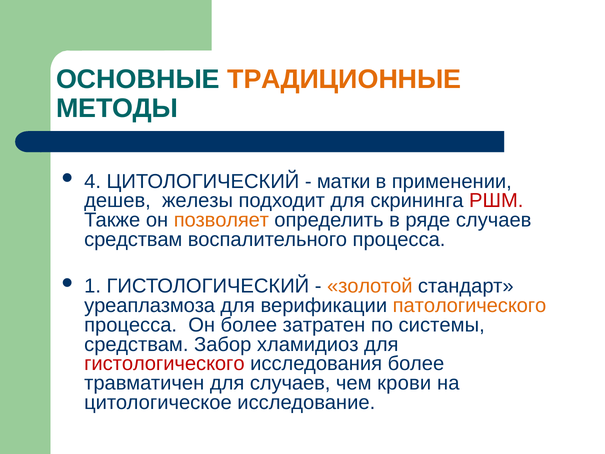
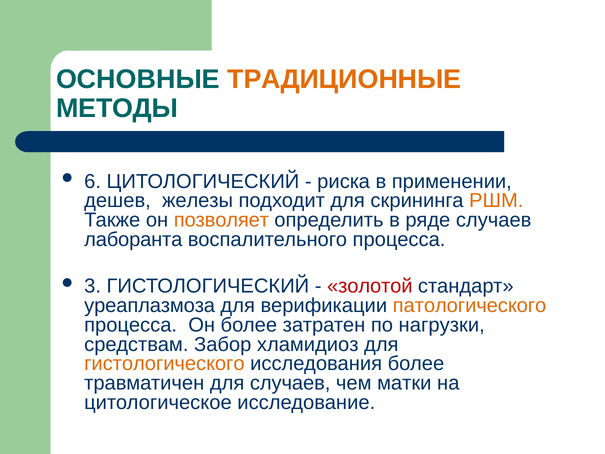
4: 4 -> 6
матки: матки -> риска
РШМ colour: red -> orange
средствам at (133, 239): средствам -> лаборанта
1: 1 -> 3
золотой colour: orange -> red
системы: системы -> нагрузки
гистологического colour: red -> orange
крови: крови -> матки
